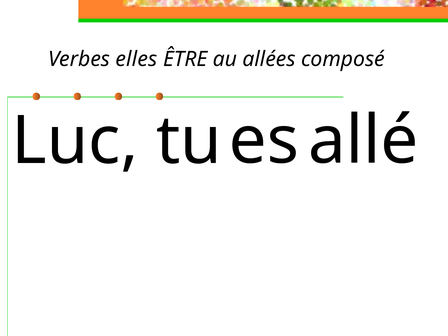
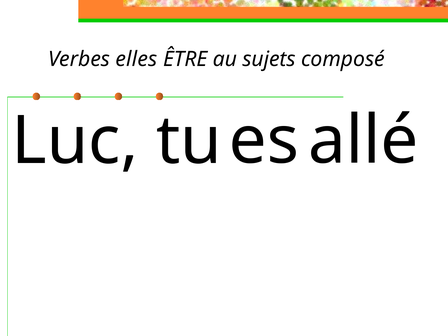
allées: allées -> sujets
